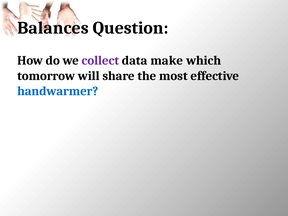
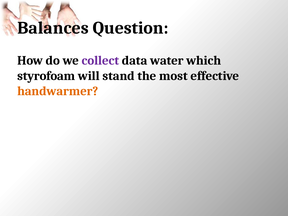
make: make -> water
tomorrow: tomorrow -> styrofoam
share: share -> stand
handwarmer colour: blue -> orange
